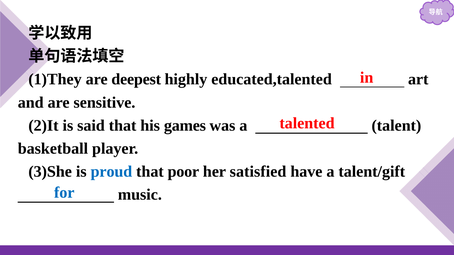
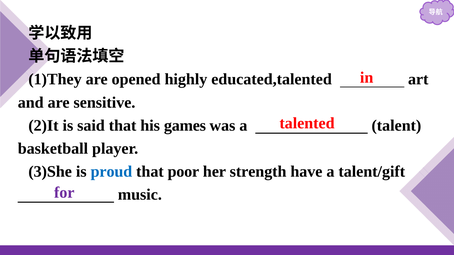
deepest: deepest -> opened
satisfied: satisfied -> strength
for colour: blue -> purple
